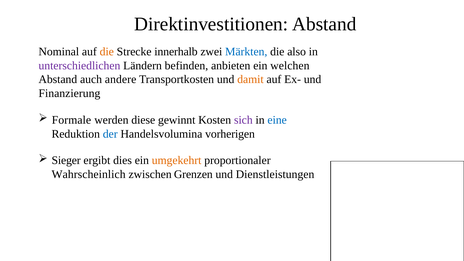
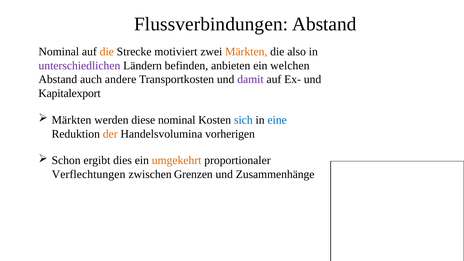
Direktinvestitionen: Direktinvestitionen -> Flussverbindungen
innerhalb: innerhalb -> motiviert
Märkten at (246, 52) colour: blue -> orange
damit colour: orange -> purple
Finanzierung: Finanzierung -> Kapitalexport
Formale at (71, 120): Formale -> Märkten
diese gewinnt: gewinnt -> nominal
sich colour: purple -> blue
der colour: blue -> orange
Sieger: Sieger -> Schon
Wahrscheinlich: Wahrscheinlich -> Verflechtungen
Dienstleistungen: Dienstleistungen -> Zusammenhänge
